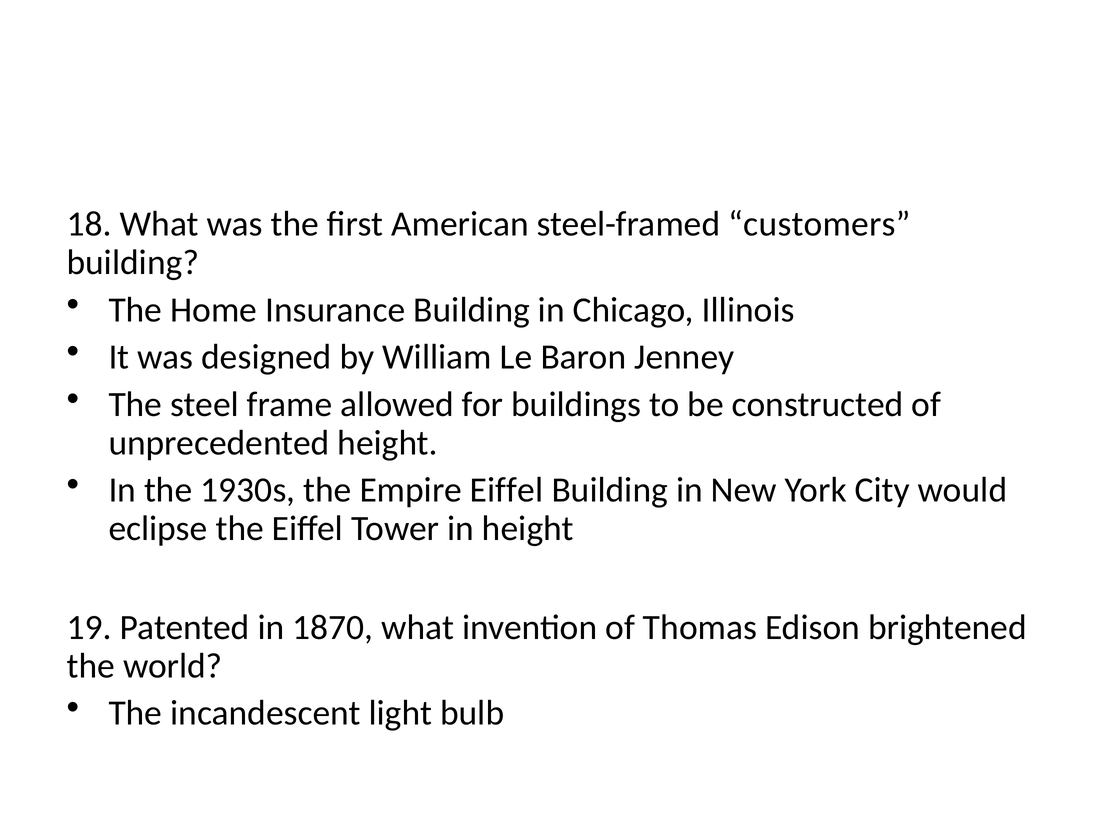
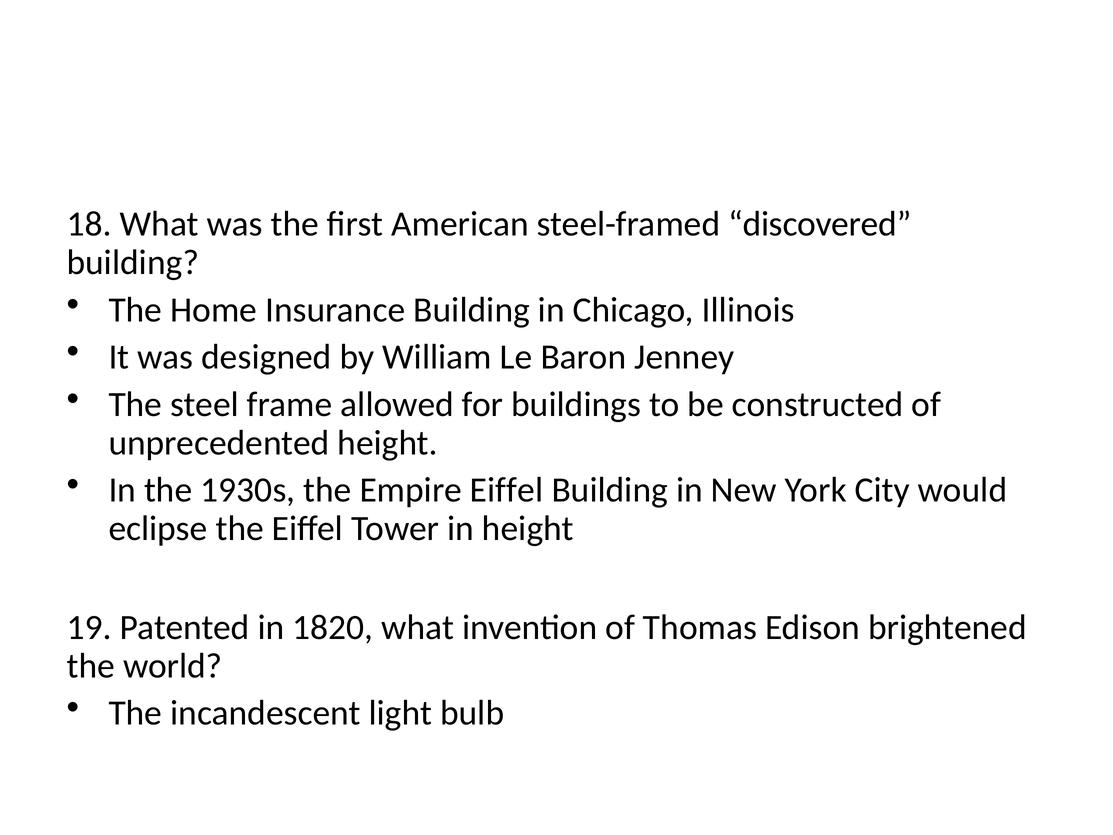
customers: customers -> discovered
1870: 1870 -> 1820
